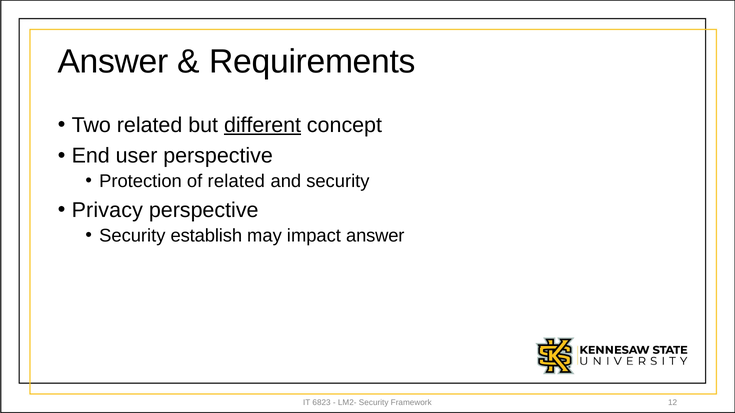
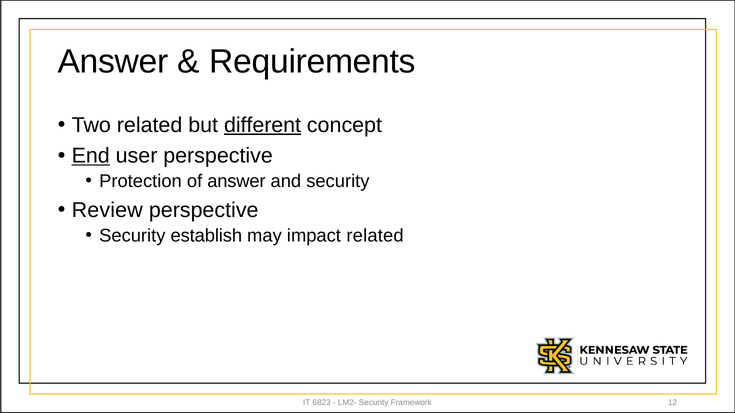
End underline: none -> present
of related: related -> answer
Privacy: Privacy -> Review
impact answer: answer -> related
